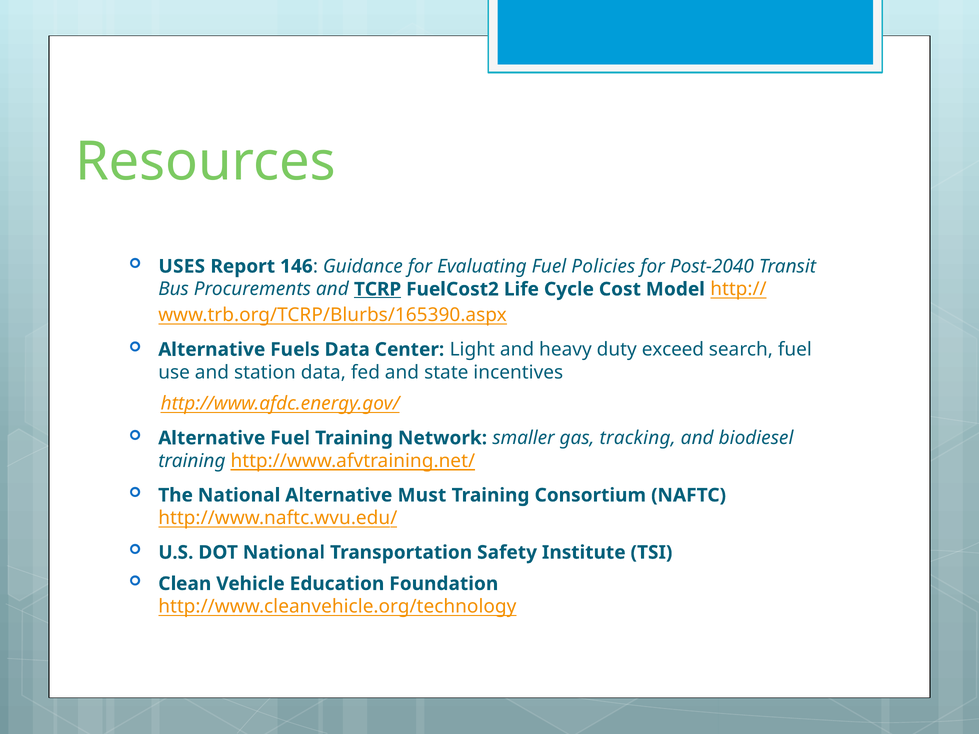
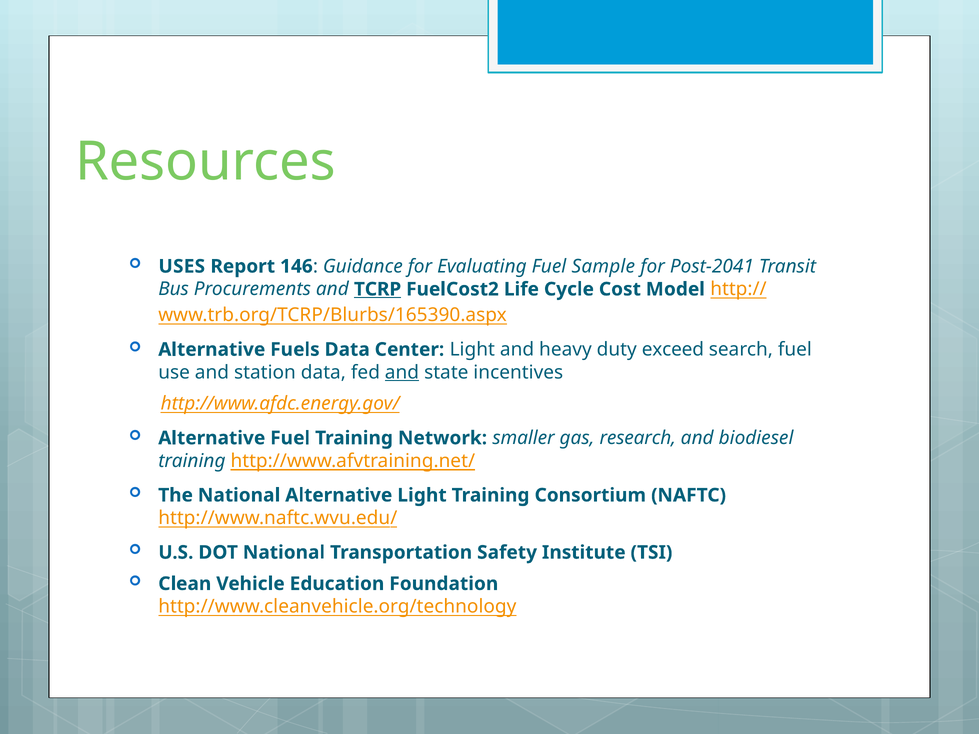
Policies: Policies -> Sample
Post-2040: Post-2040 -> Post-2041
and at (402, 372) underline: none -> present
tracking: tracking -> research
Alternative Must: Must -> Light
